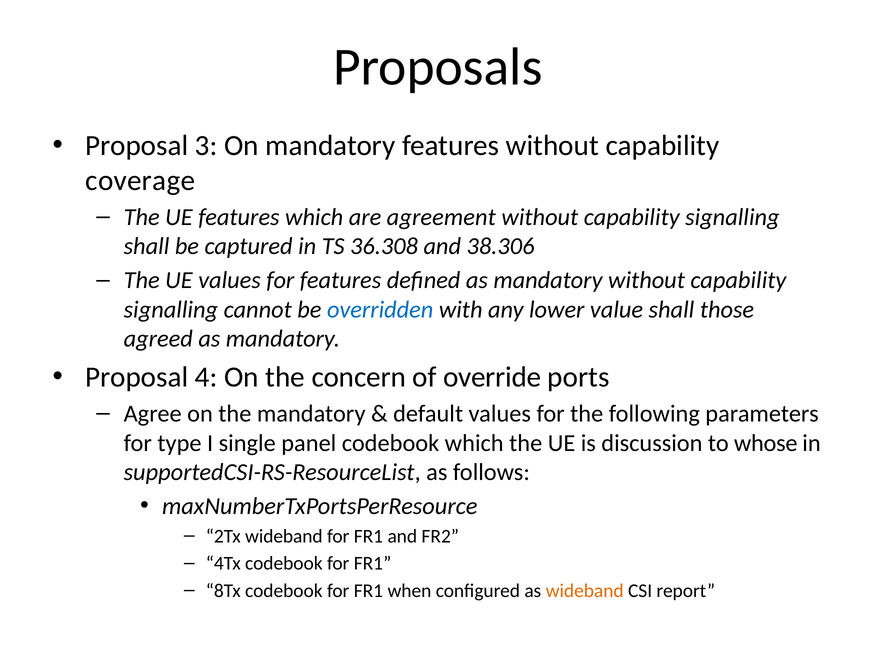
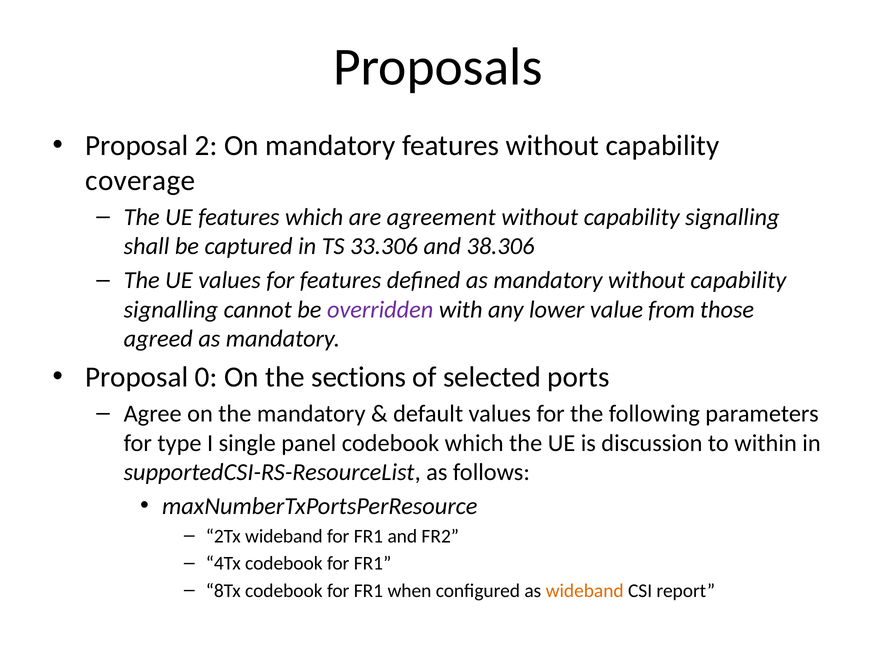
3: 3 -> 2
36.308: 36.308 -> 33.306
overridden colour: blue -> purple
value shall: shall -> from
4: 4 -> 0
concern: concern -> sections
override: override -> selected
whose: whose -> within
